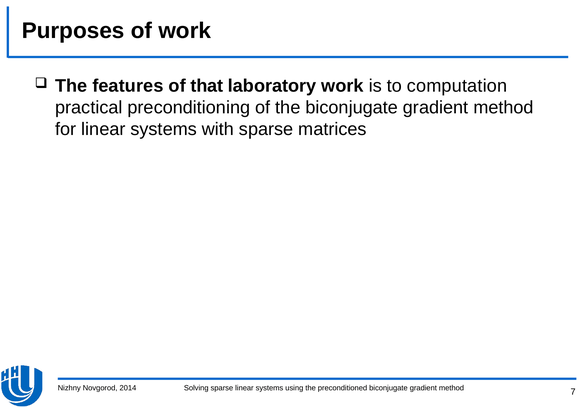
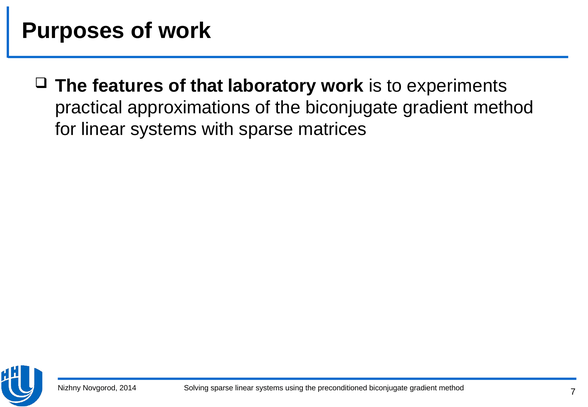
computation: computation -> experiments
preconditioning: preconditioning -> approximations
